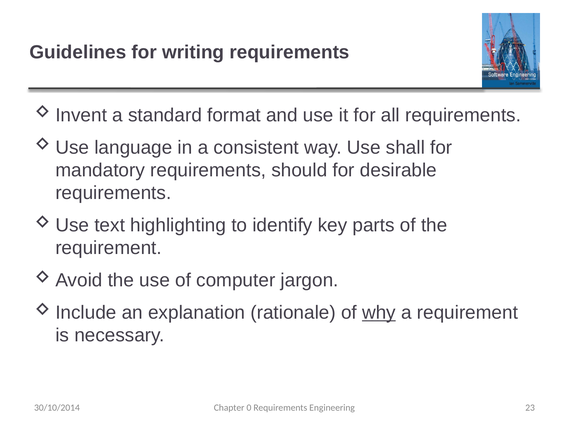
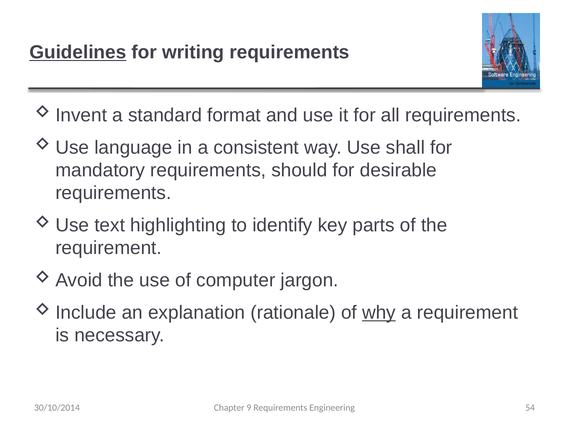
Guidelines underline: none -> present
0: 0 -> 9
23: 23 -> 54
